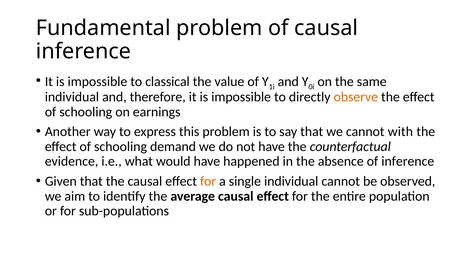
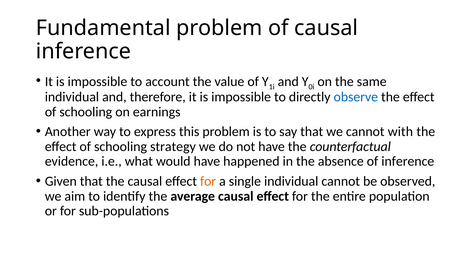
classical: classical -> account
observe colour: orange -> blue
demand: demand -> strategy
